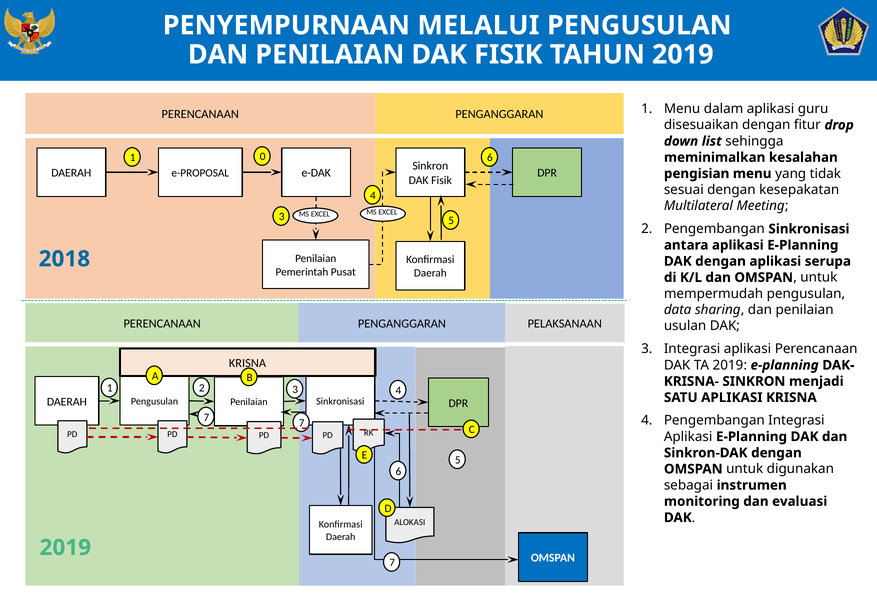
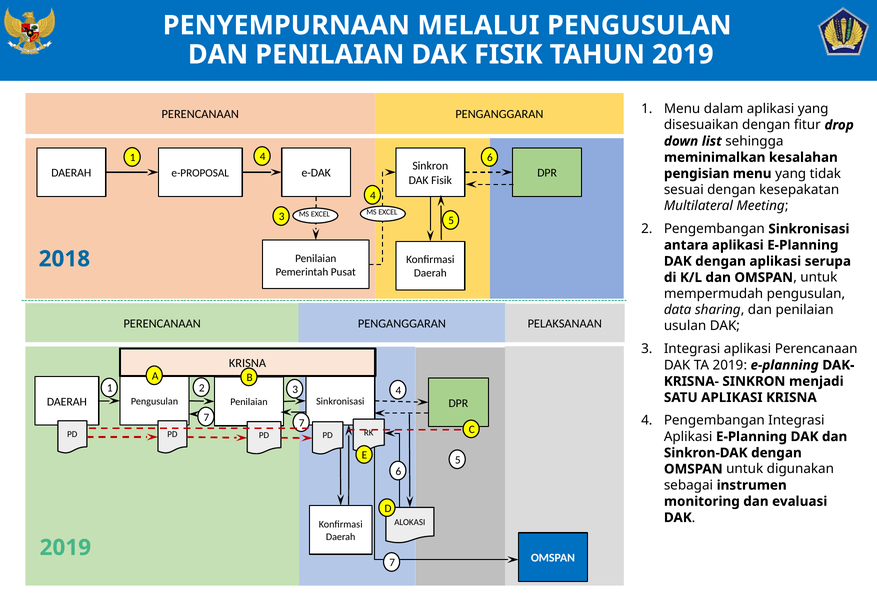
aplikasi guru: guru -> yang
1 0: 0 -> 4
